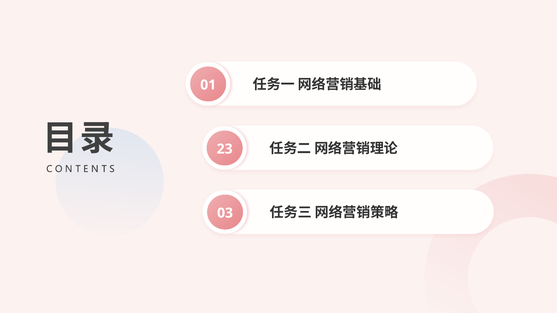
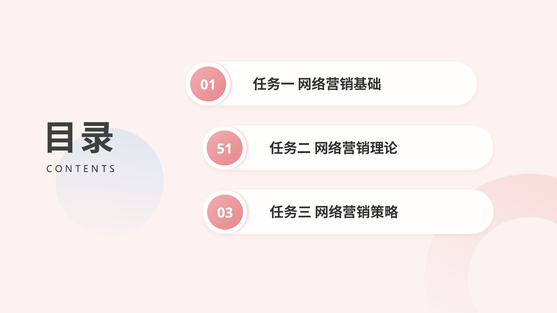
23: 23 -> 51
